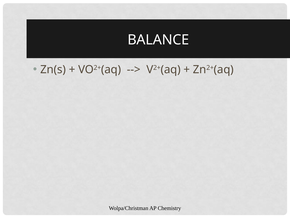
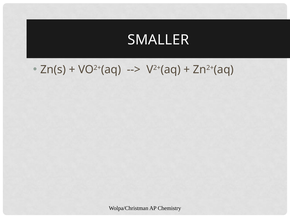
BALANCE: BALANCE -> SMALLER
